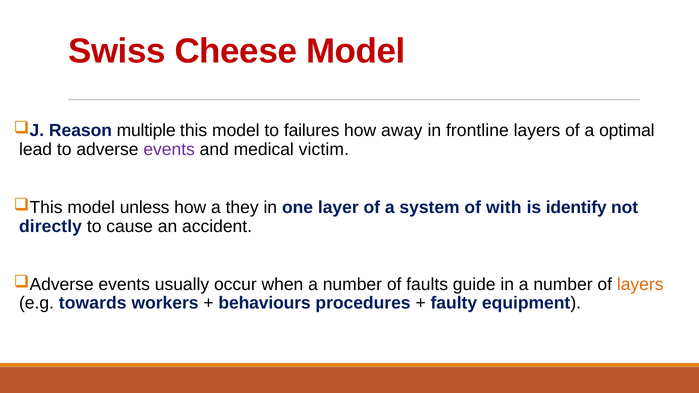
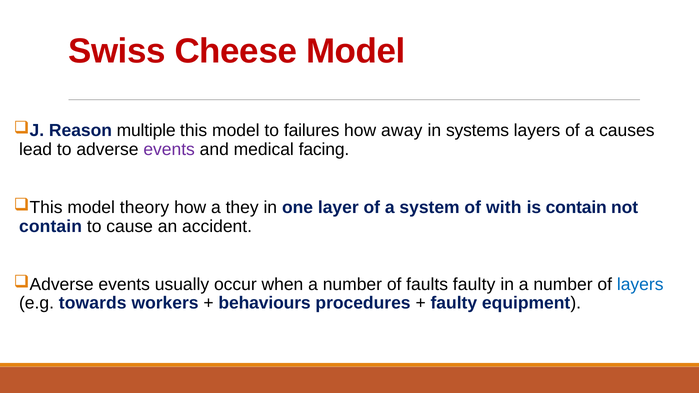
frontline: frontline -> systems
optimal: optimal -> causes
victim: victim -> facing
unless: unless -> theory
is identify: identify -> contain
directly at (51, 226): directly -> contain
faults guide: guide -> faulty
layers at (640, 284) colour: orange -> blue
